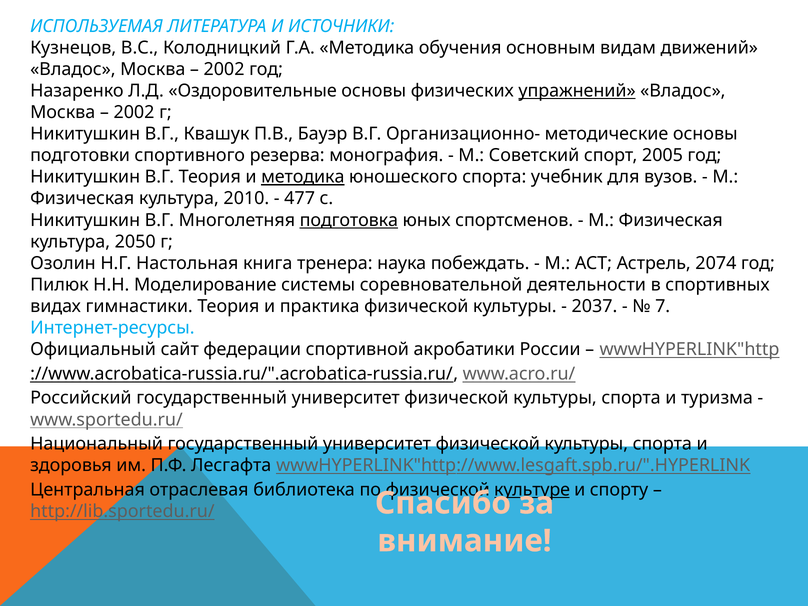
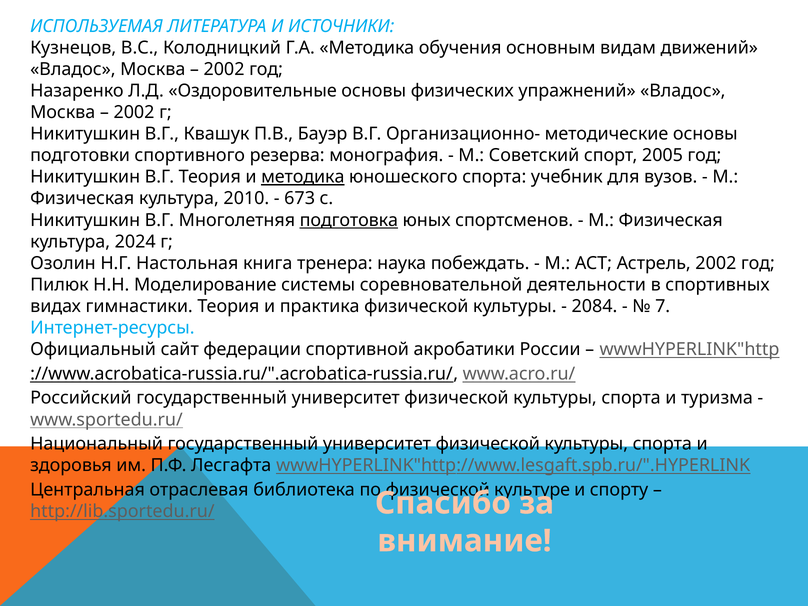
упражнений underline: present -> none
477: 477 -> 673
2050: 2050 -> 2024
Астрель 2074: 2074 -> 2002
2037: 2037 -> 2084
культуре underline: present -> none
